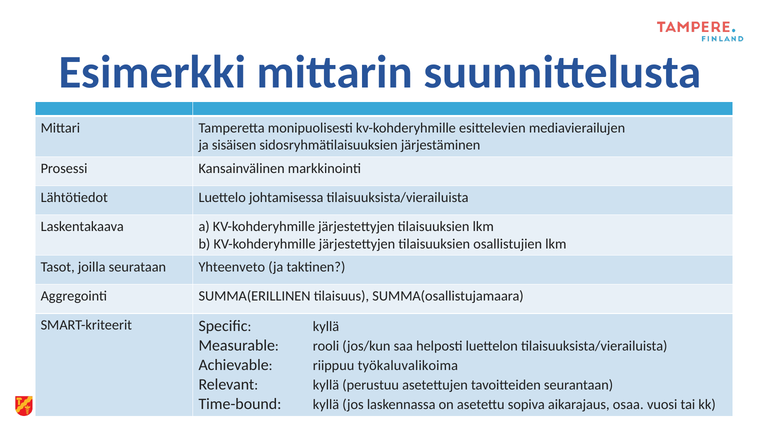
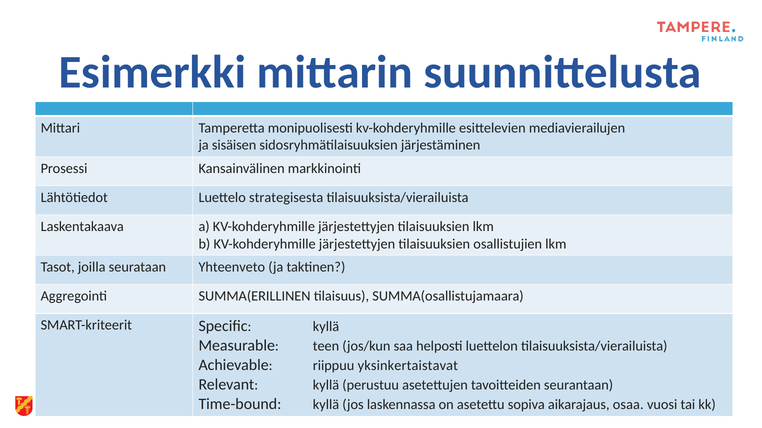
johtamisessa: johtamisessa -> strategisesta
rooli: rooli -> teen
työkaluvalikoima: työkaluvalikoima -> yksinkertaistavat
